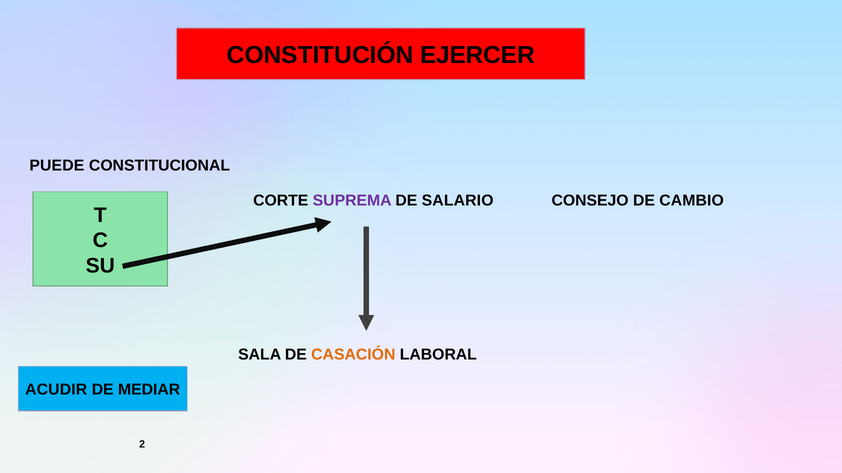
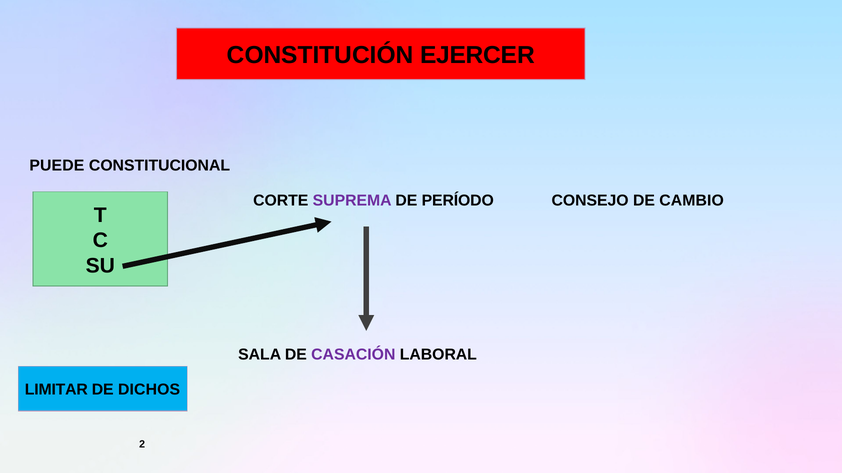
SALARIO: SALARIO -> PERÍODO
CASACIÓN colour: orange -> purple
ACUDIR: ACUDIR -> LIMITAR
MEDIAR: MEDIAR -> DICHOS
